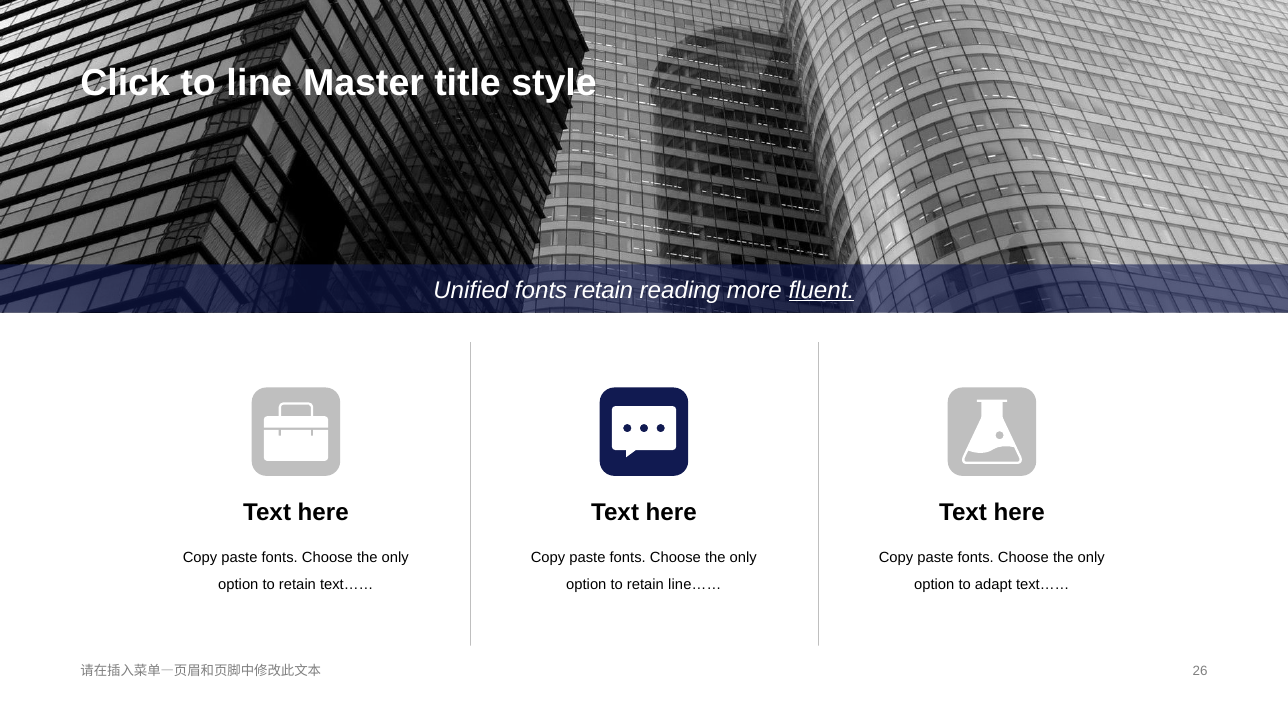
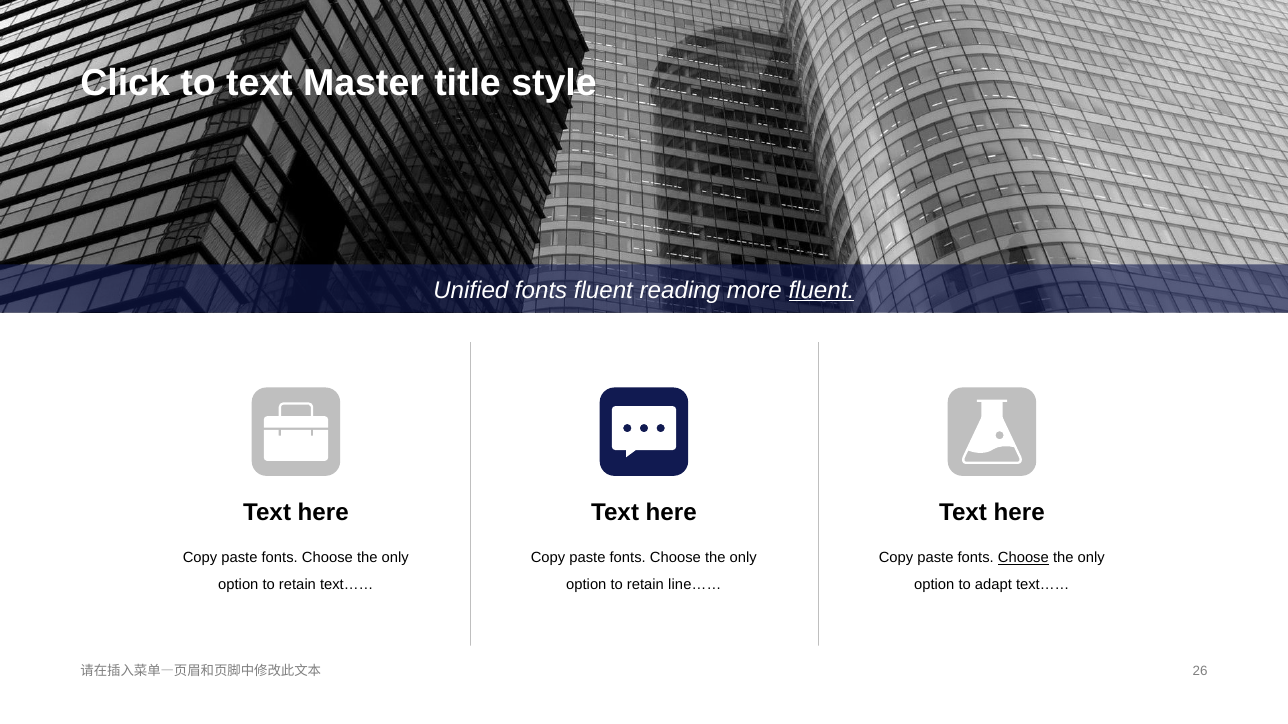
to line: line -> text
fonts retain: retain -> fluent
Choose at (1023, 558) underline: none -> present
